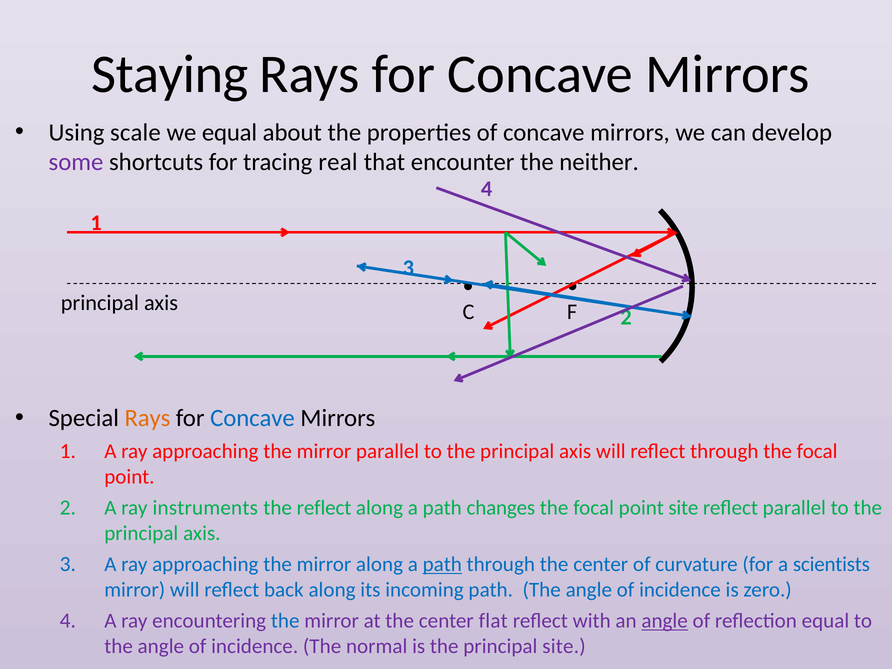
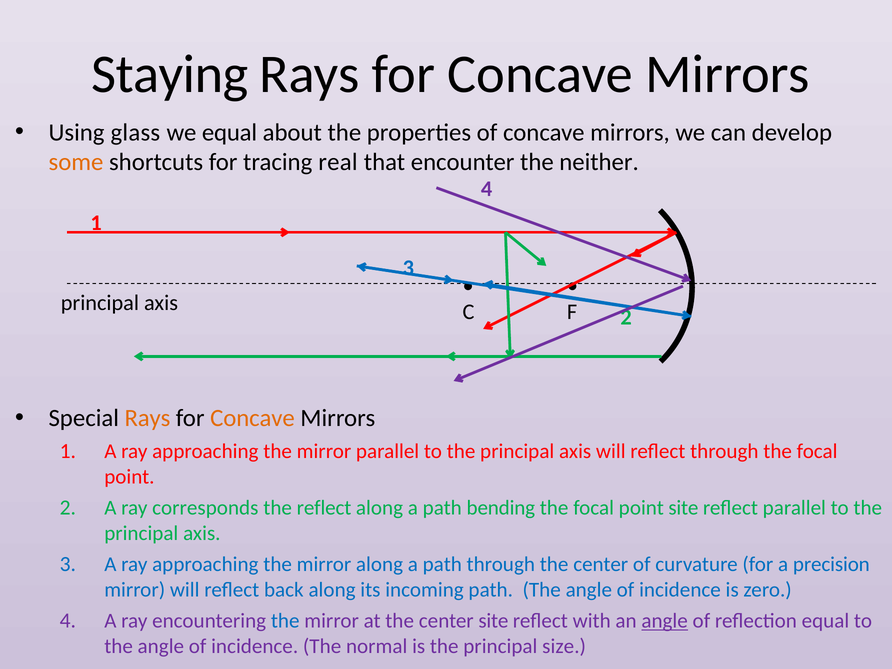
scale: scale -> glass
some colour: purple -> orange
Concave at (252, 418) colour: blue -> orange
instruments: instruments -> corresponds
changes: changes -> bending
path at (442, 564) underline: present -> none
scientists: scientists -> precision
center flat: flat -> site
principal site: site -> size
